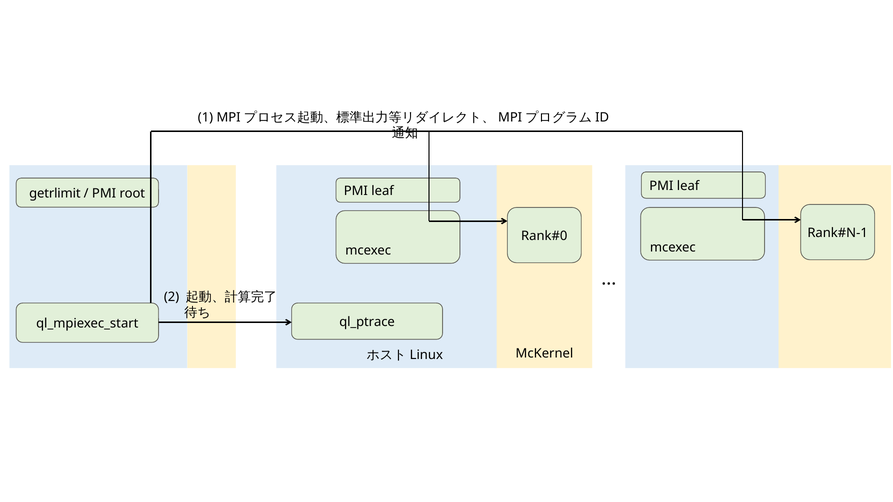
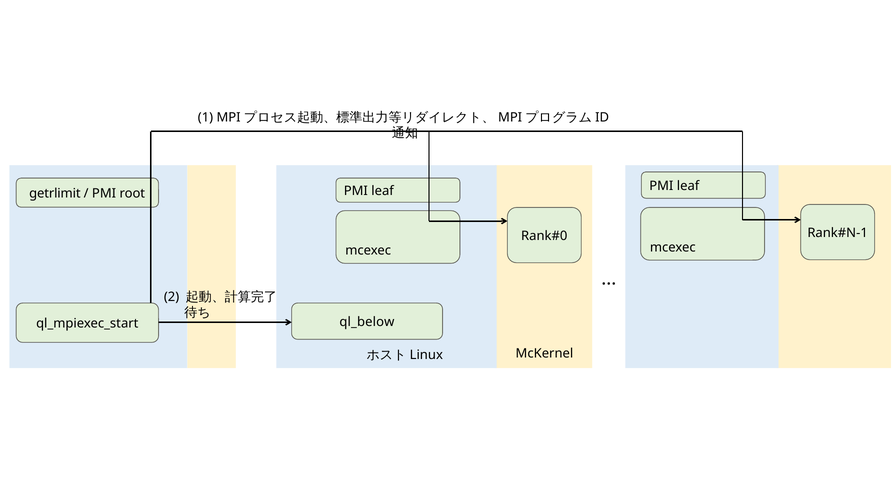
ql_ptrace: ql_ptrace -> ql_below
